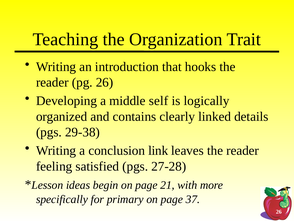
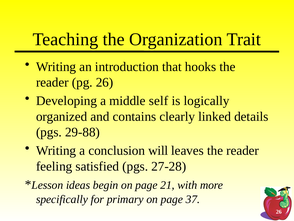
29-38: 29-38 -> 29-88
link: link -> will
